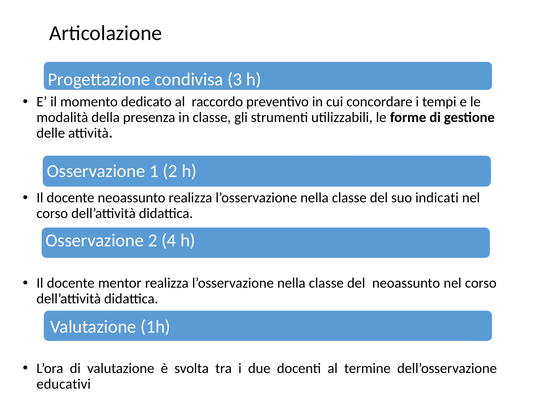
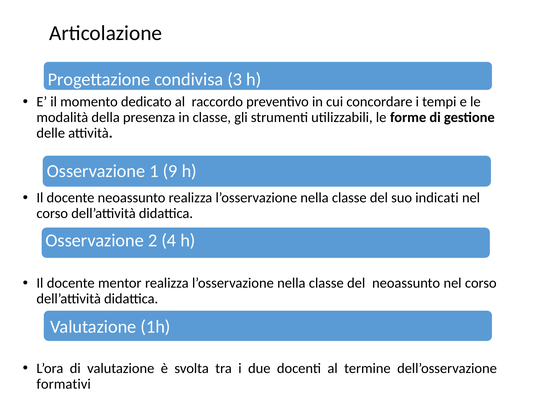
1 2: 2 -> 9
educativi: educativi -> formativi
